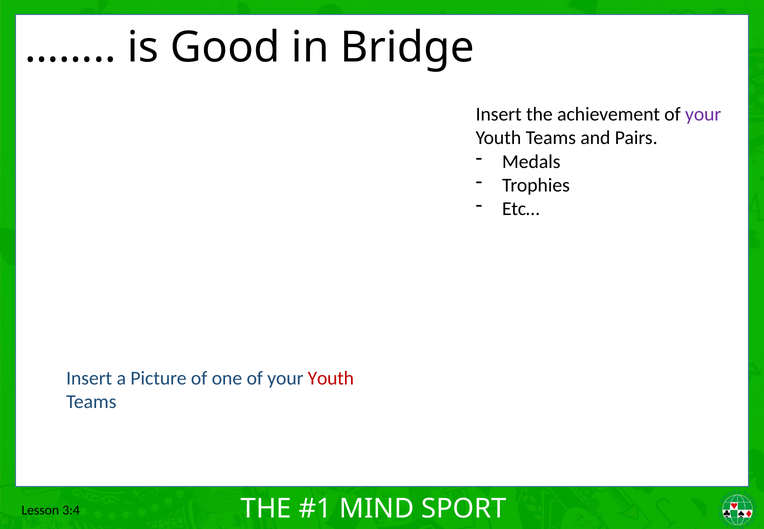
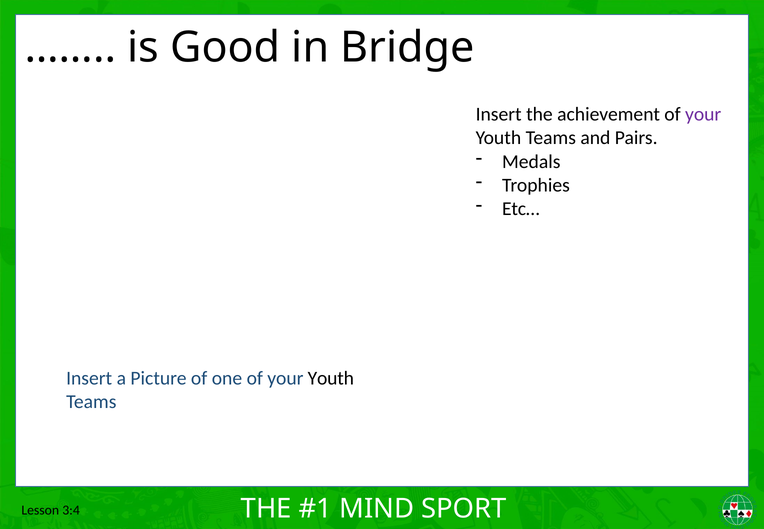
Youth at (331, 378) colour: red -> black
